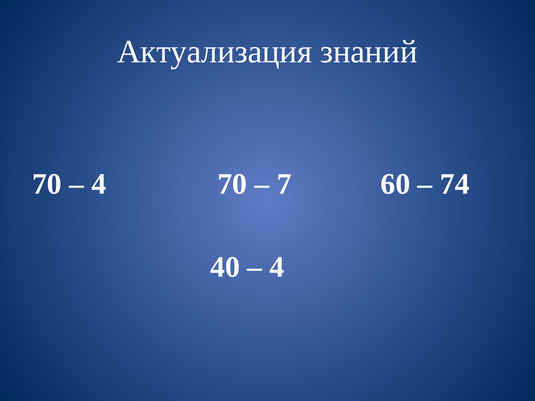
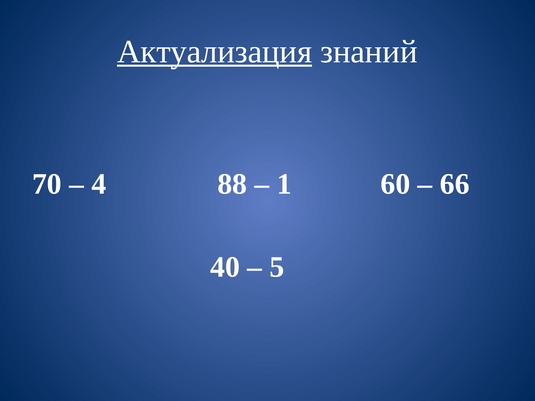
Актуализация underline: none -> present
4 70: 70 -> 88
7: 7 -> 1
74: 74 -> 66
4 at (277, 267): 4 -> 5
